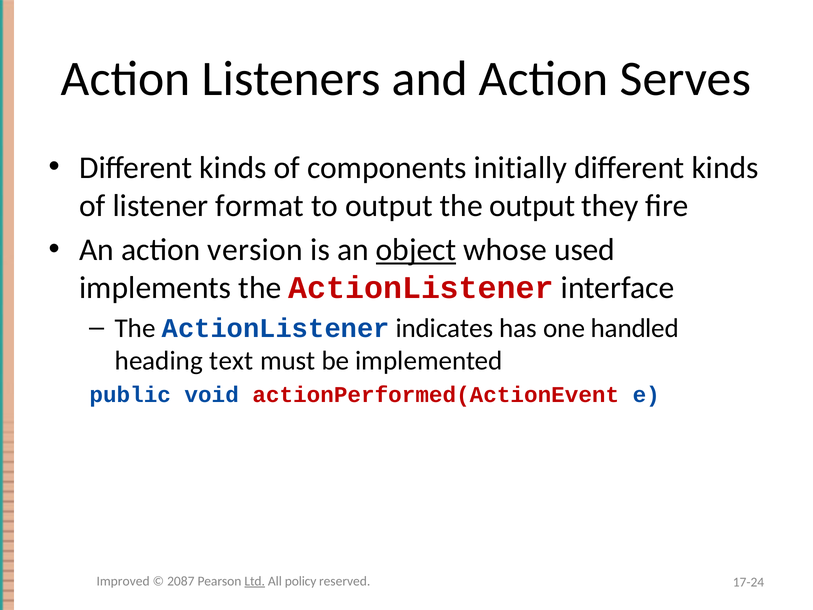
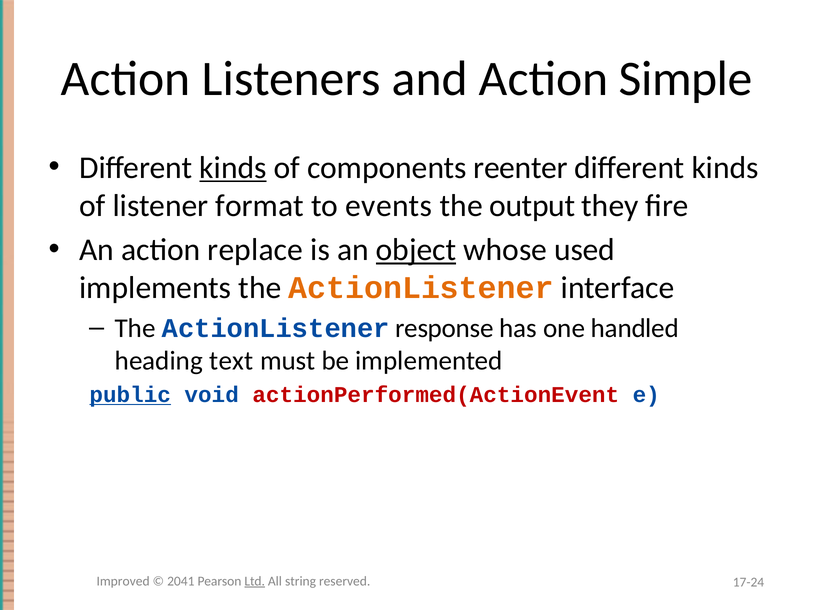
Serves: Serves -> Simple
kinds at (233, 168) underline: none -> present
initially: initially -> reenter
to output: output -> events
version: version -> replace
ActionListener at (421, 288) colour: red -> orange
indicates: indicates -> response
public underline: none -> present
2087: 2087 -> 2041
policy: policy -> string
